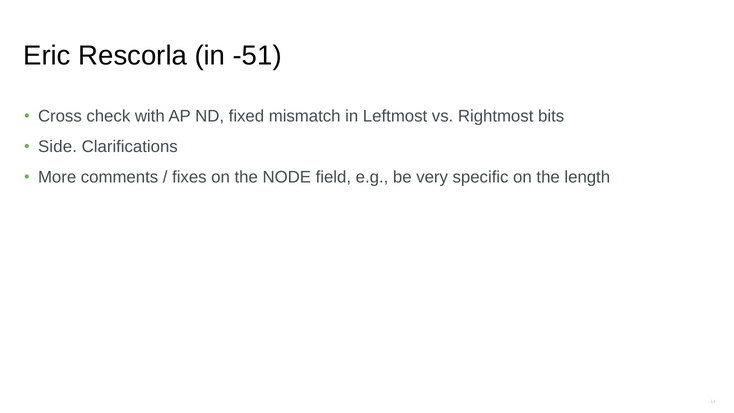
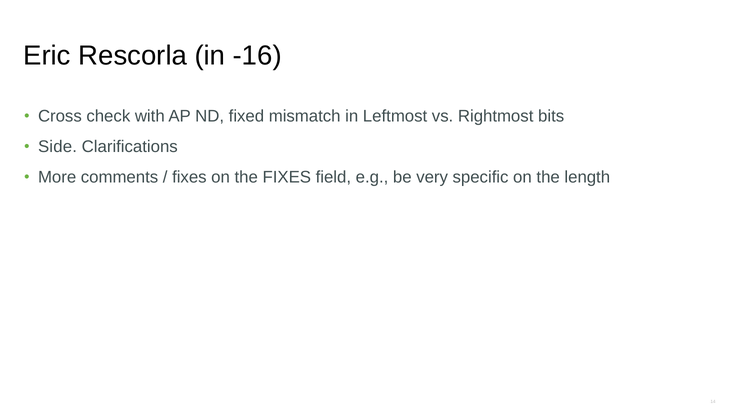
-51: -51 -> -16
the NODE: NODE -> FIXES
